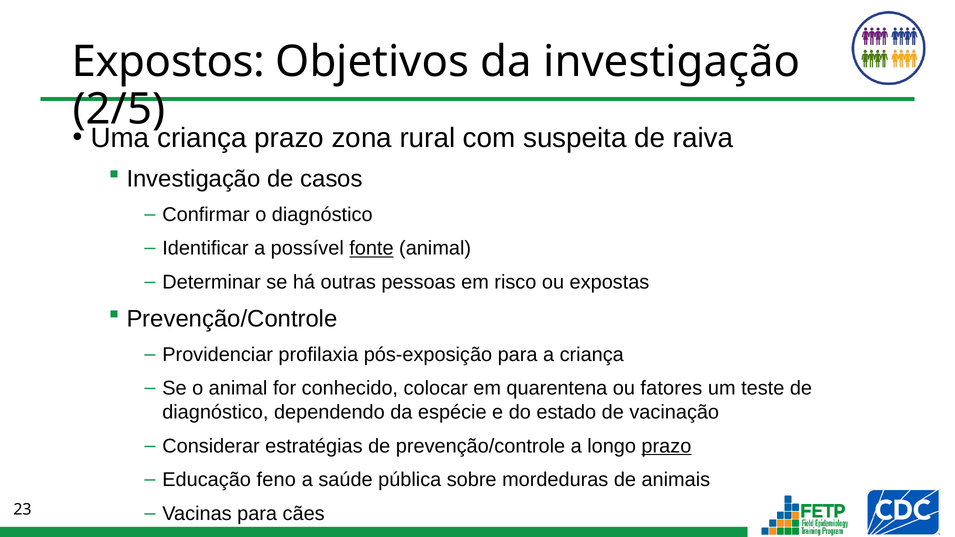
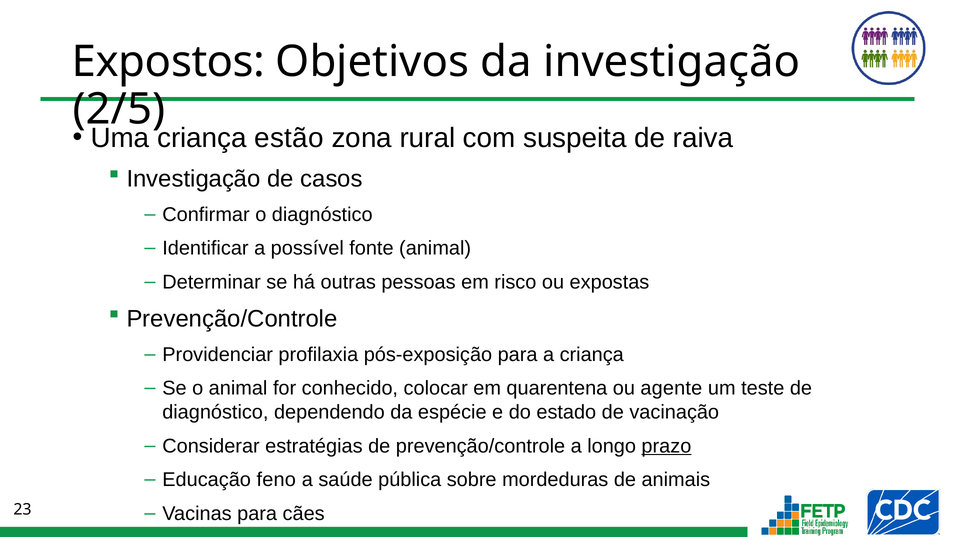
criança prazo: prazo -> estão
fonte underline: present -> none
fatores: fatores -> agente
